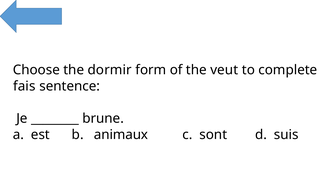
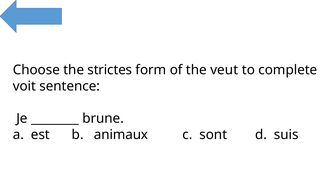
dormir: dormir -> strictes
fais: fais -> voit
